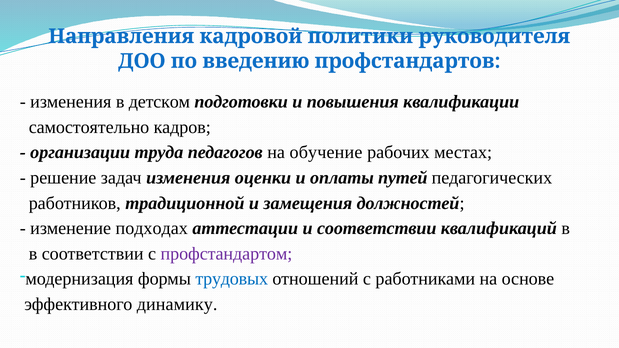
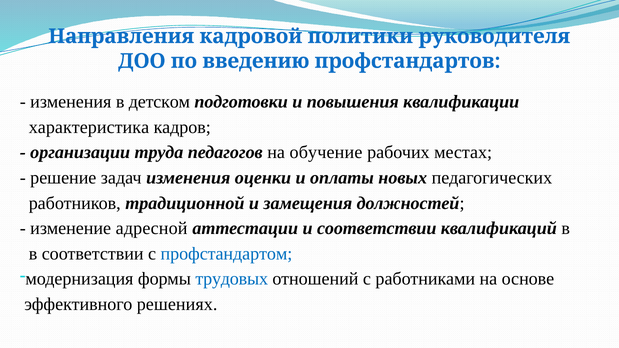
самостоятельно: самостоятельно -> характеристика
путей: путей -> новых
подходах: подходах -> адресной
профстандартом colour: purple -> blue
динамику: динамику -> решениях
